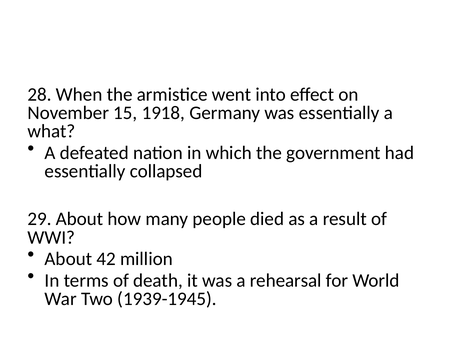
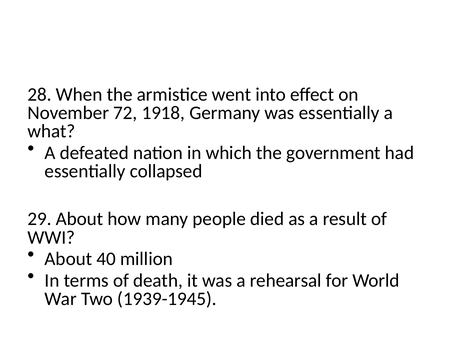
15: 15 -> 72
42: 42 -> 40
